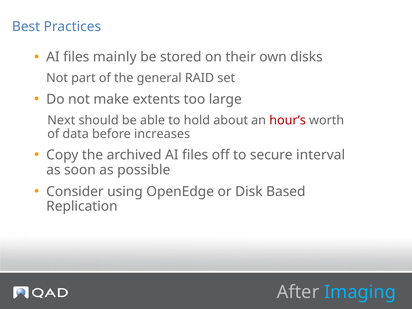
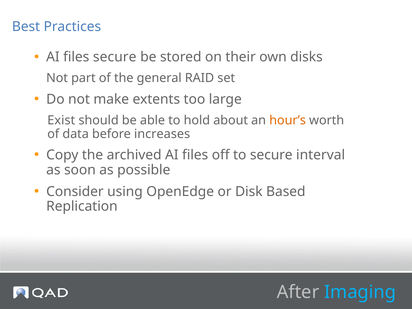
files mainly: mainly -> secure
Next: Next -> Exist
hour’s colour: red -> orange
